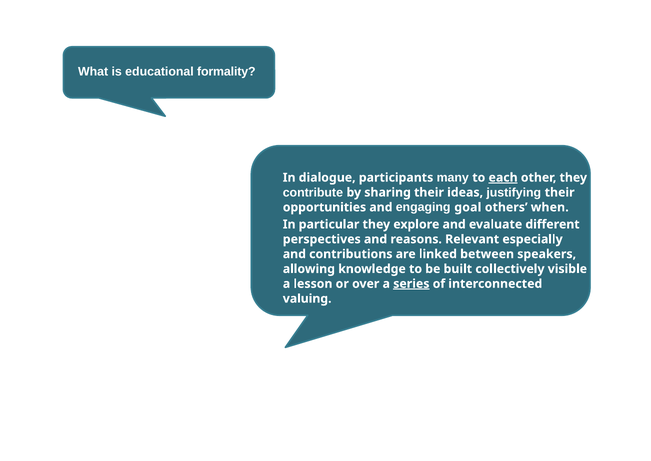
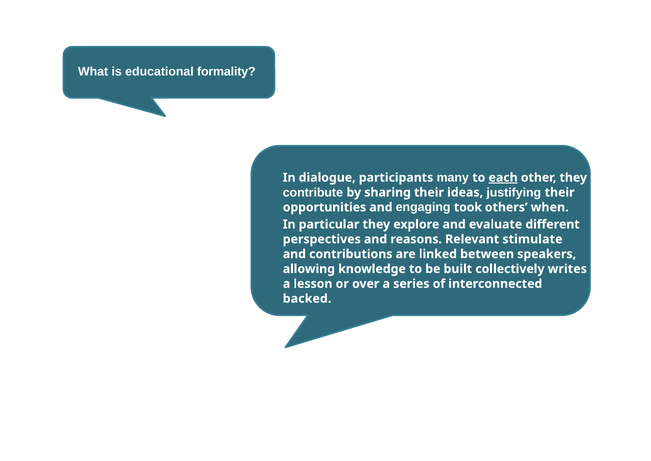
goal: goal -> took
especially: especially -> stimulate
visible: visible -> writes
series underline: present -> none
valuing: valuing -> backed
